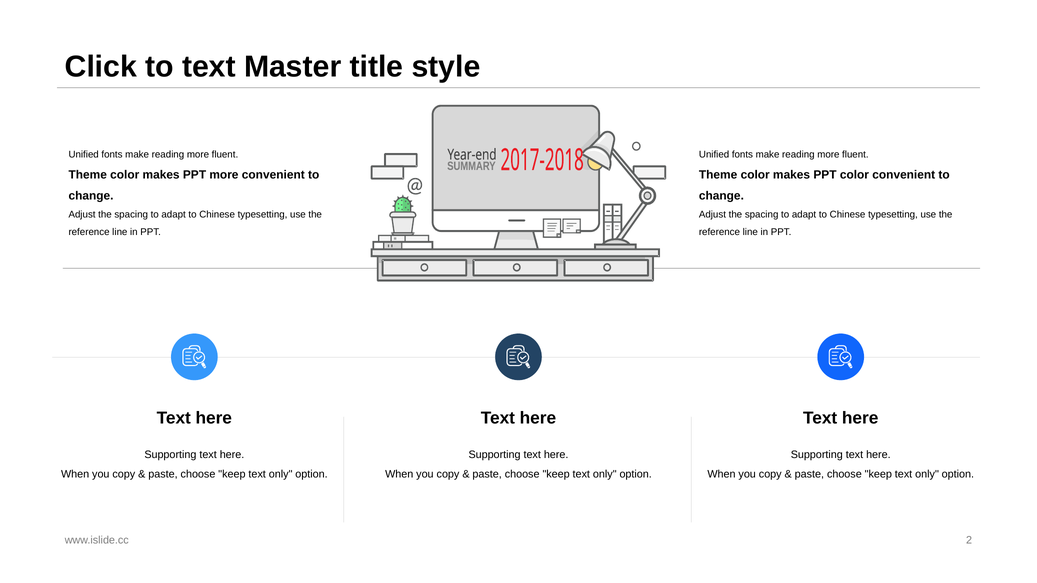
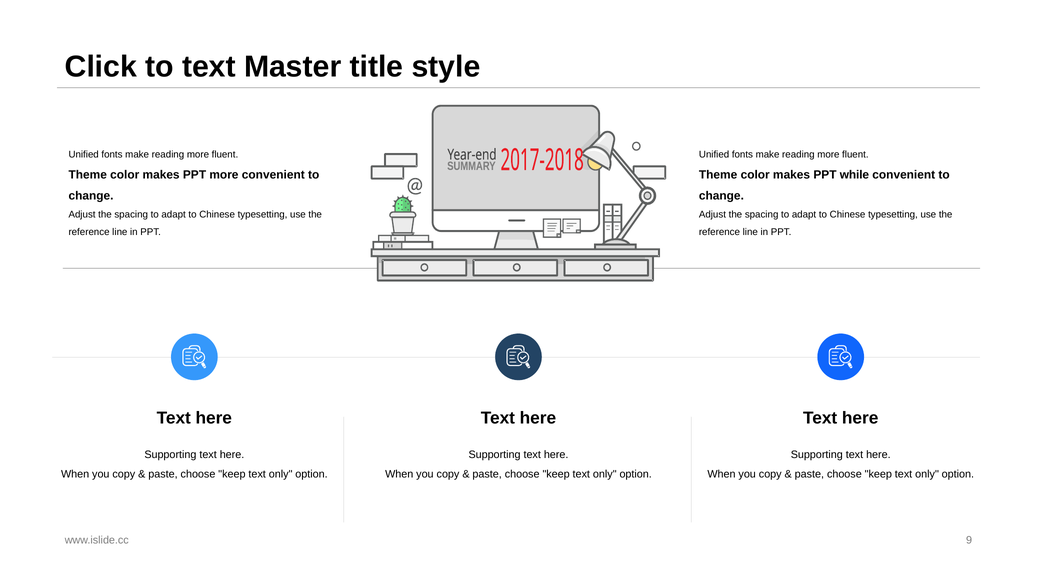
PPT color: color -> while
2: 2 -> 9
